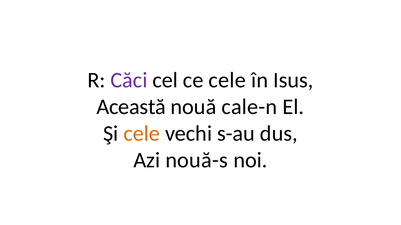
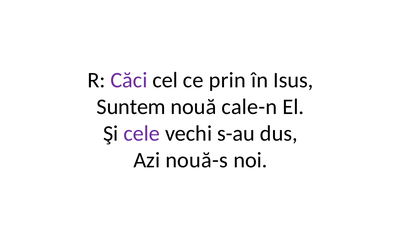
ce cele: cele -> prin
Această: Această -> Suntem
cele at (142, 134) colour: orange -> purple
